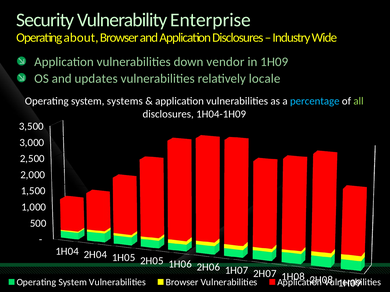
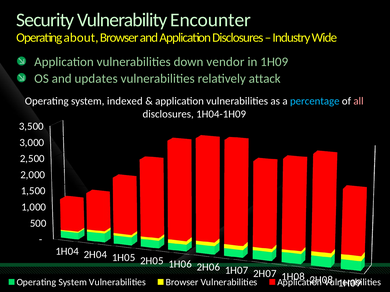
Enterprise: Enterprise -> Encounter
locale: locale -> attack
systems: systems -> indexed
all colour: light green -> pink
